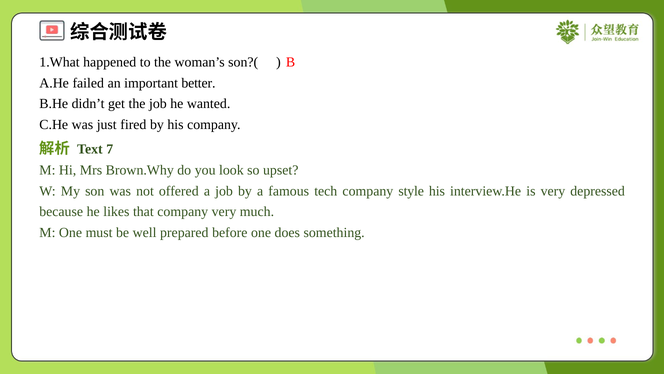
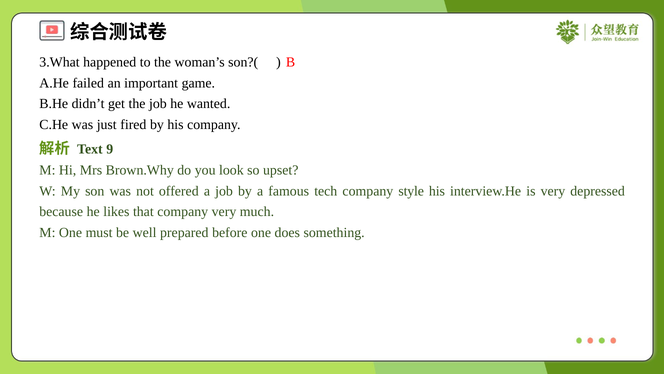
1.What: 1.What -> 3.What
better: better -> game
7: 7 -> 9
